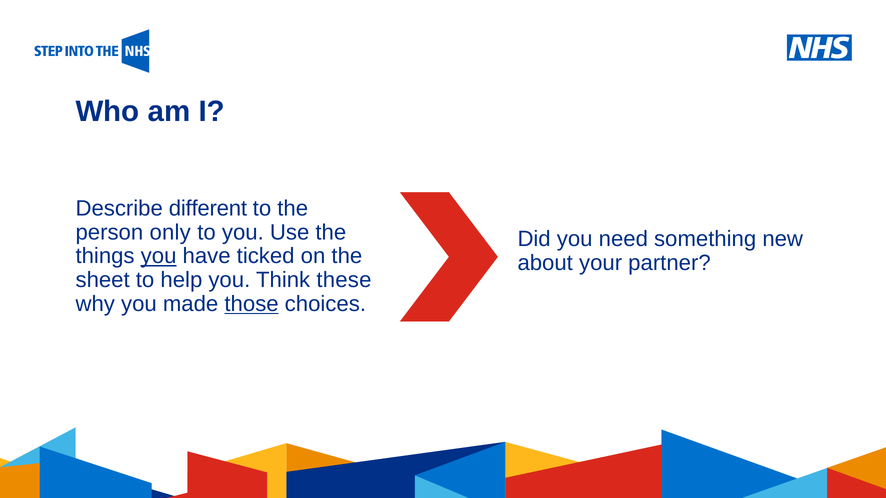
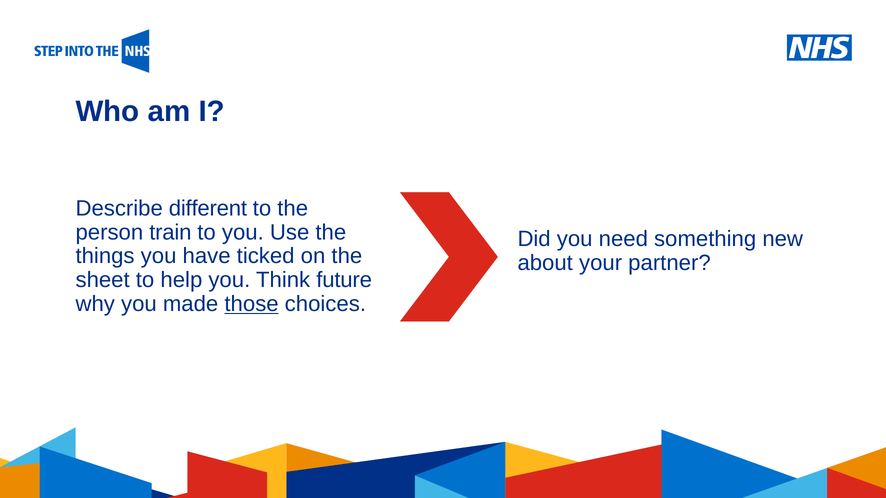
only: only -> train
you at (159, 256) underline: present -> none
these: these -> future
